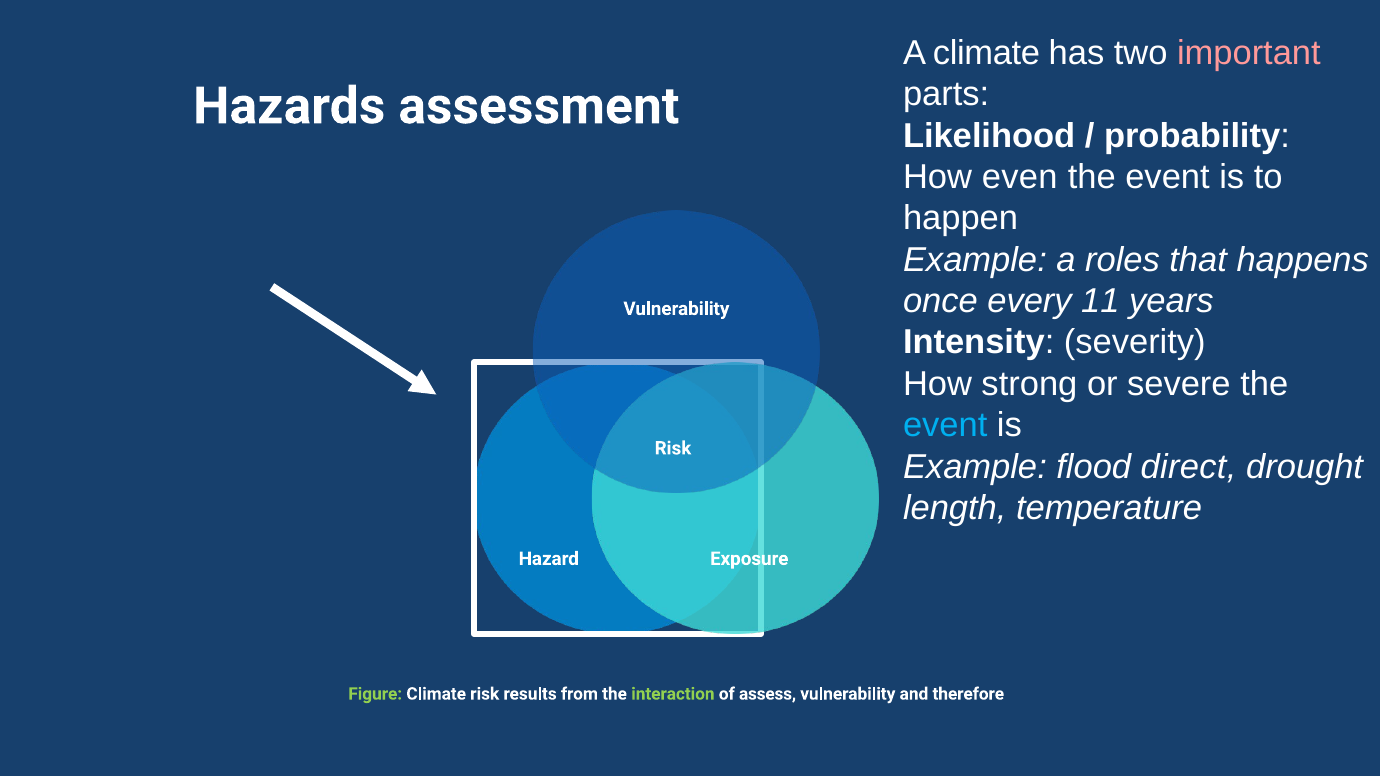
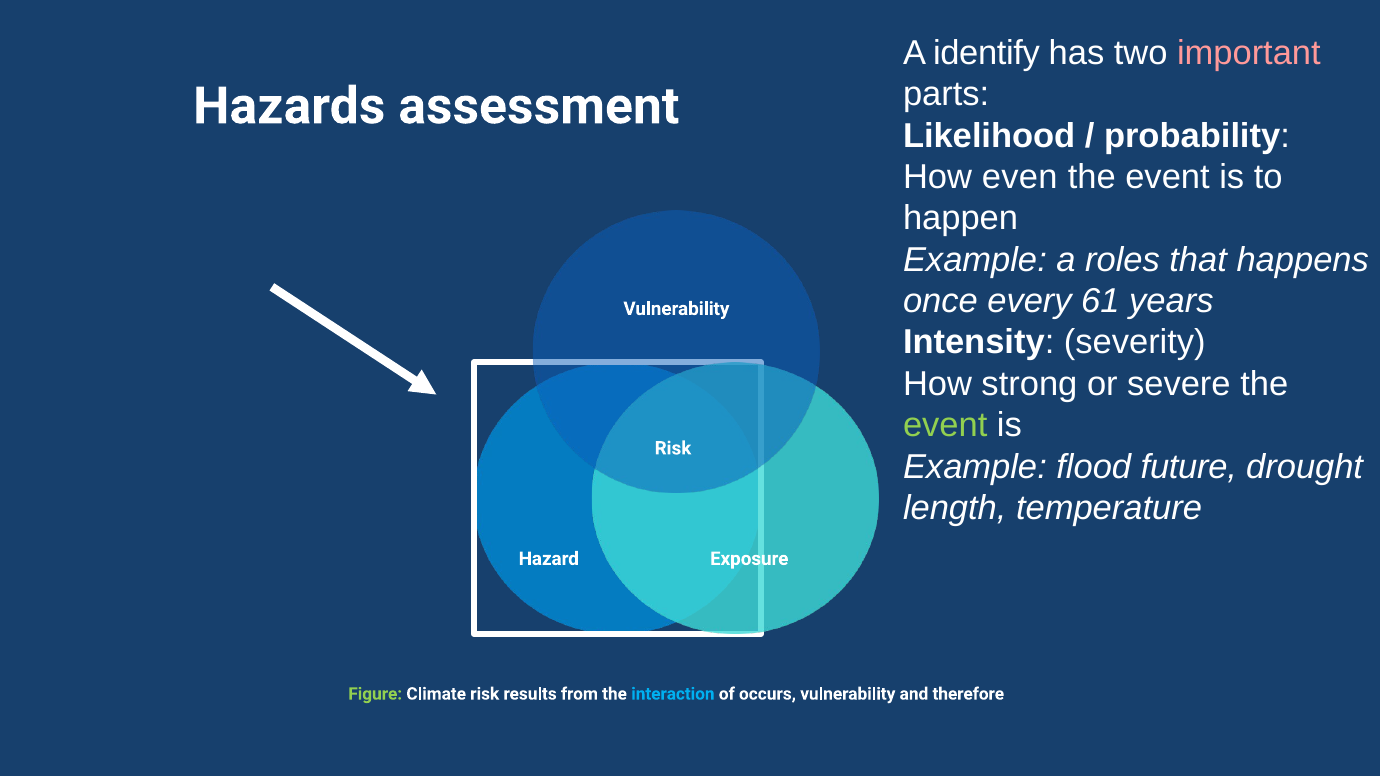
A climate: climate -> identify
11: 11 -> 61
event at (945, 425) colour: light blue -> light green
direct: direct -> future
interaction colour: light green -> light blue
assess: assess -> occurs
